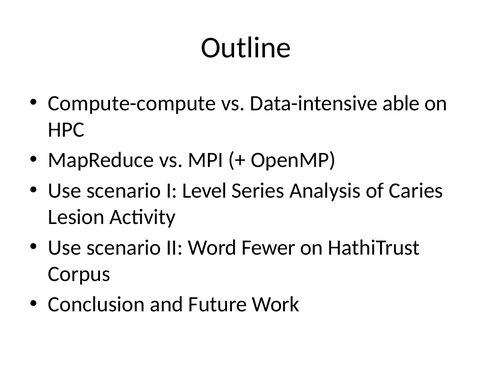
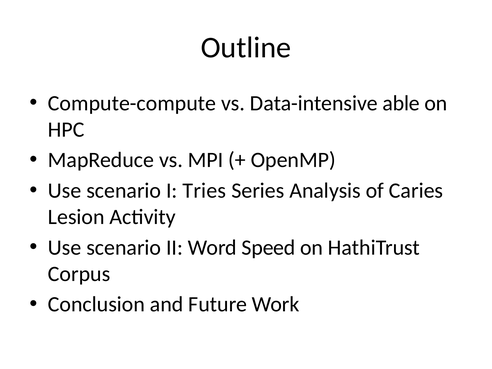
Level: Level -> Tries
Fewer: Fewer -> Speed
